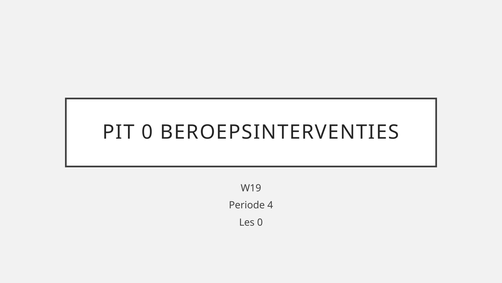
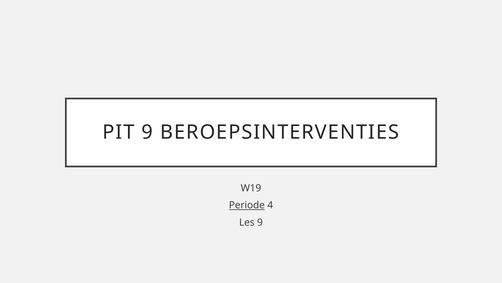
PIT 0: 0 -> 9
Periode underline: none -> present
Les 0: 0 -> 9
